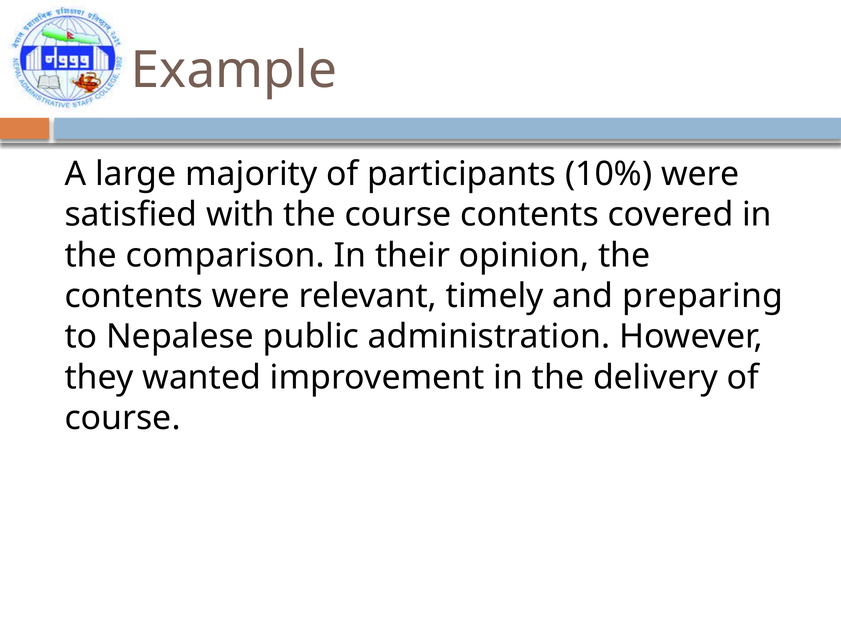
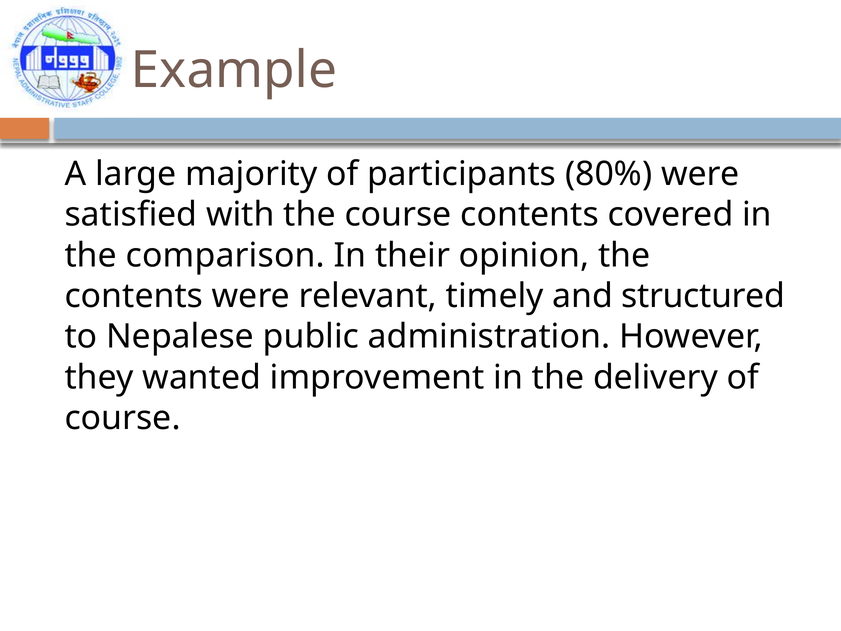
10%: 10% -> 80%
preparing: preparing -> structured
